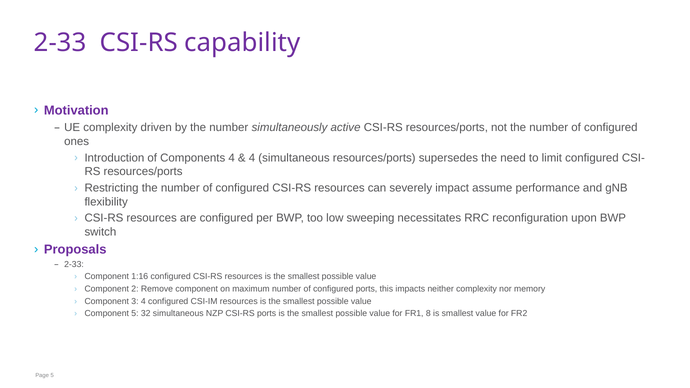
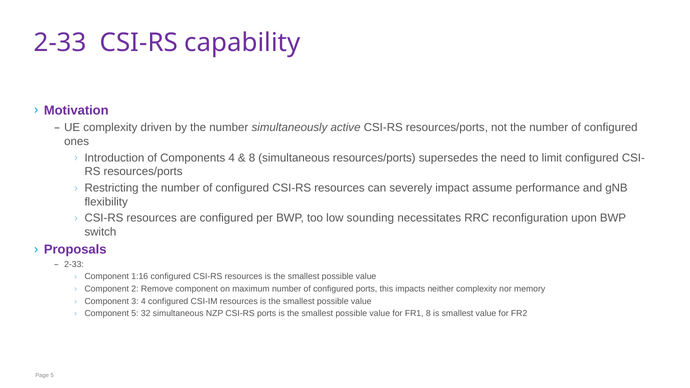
4 at (252, 158): 4 -> 8
sweeping: sweeping -> sounding
